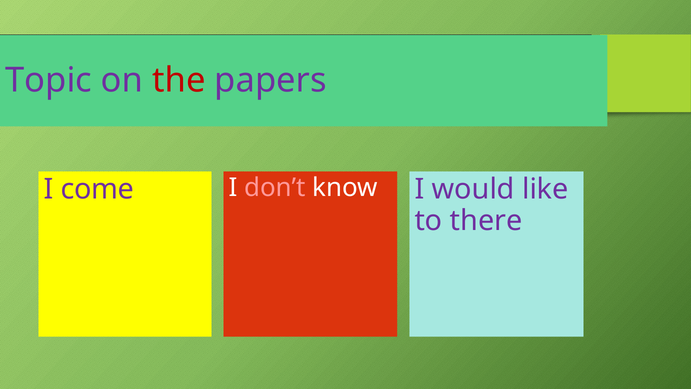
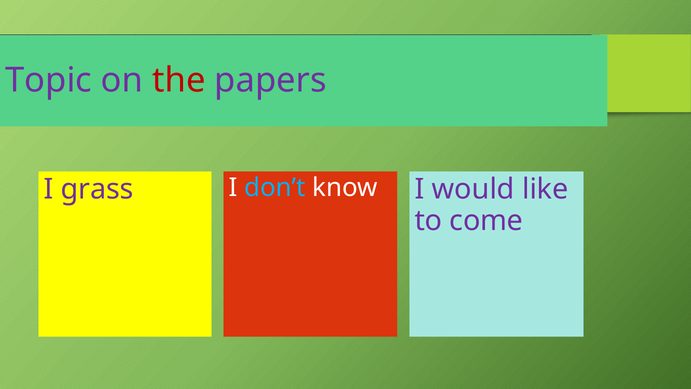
come: come -> grass
don’t colour: pink -> light blue
there: there -> come
